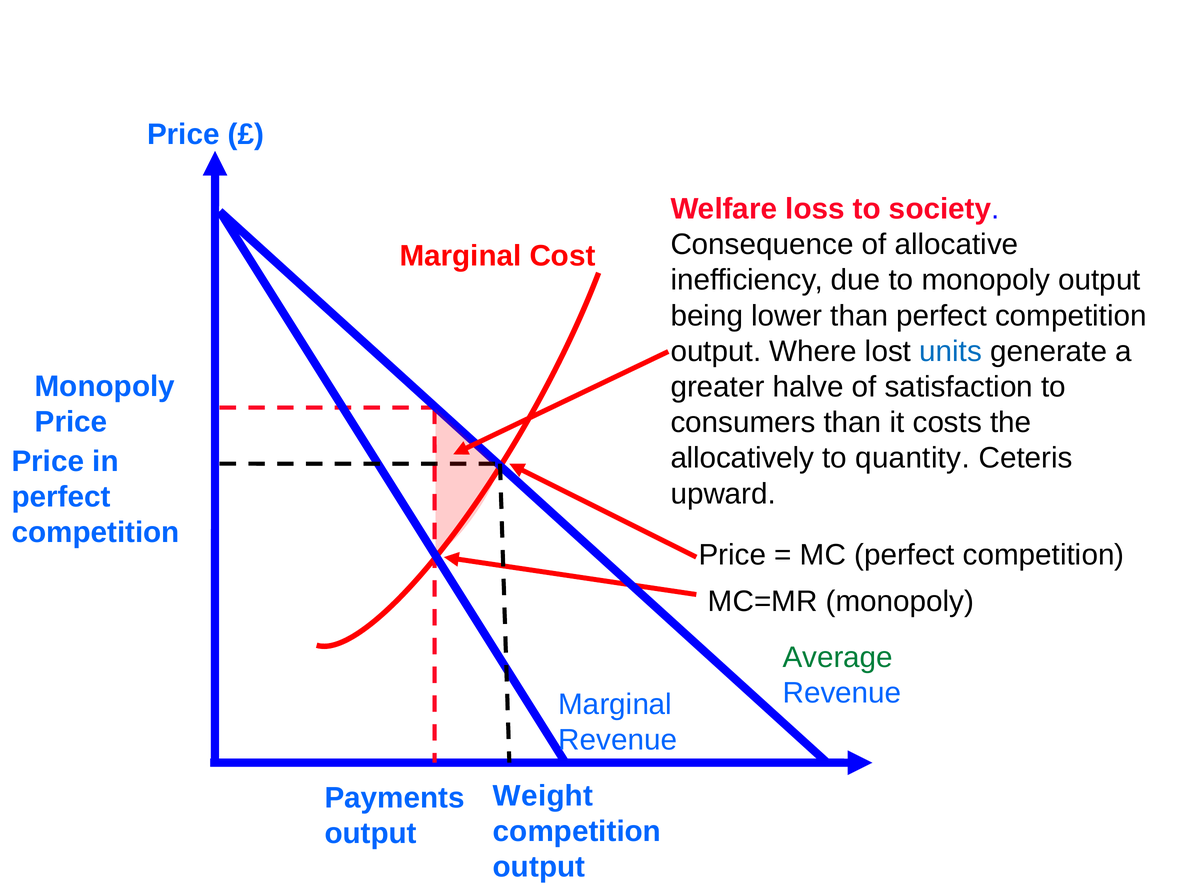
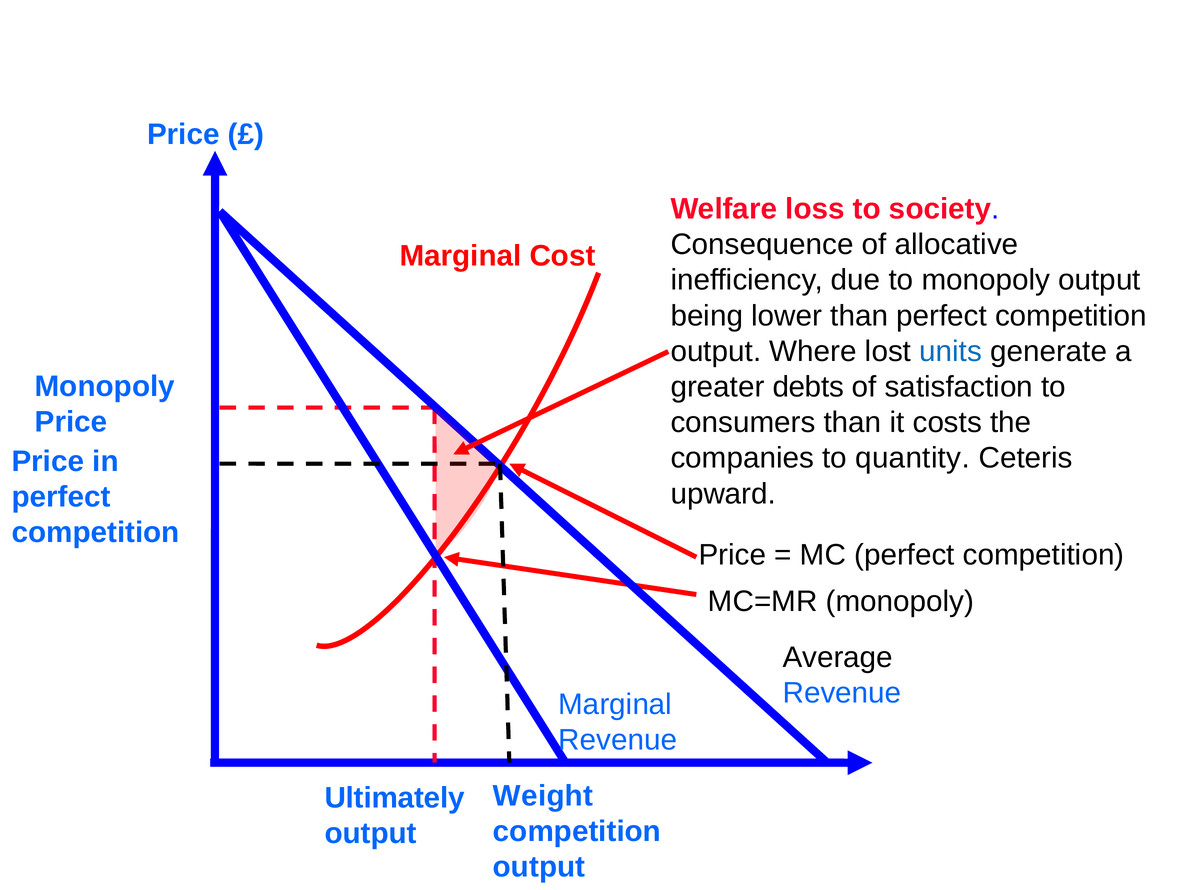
halve: halve -> debts
allocatively: allocatively -> companies
Average colour: green -> black
Payments: Payments -> Ultimately
